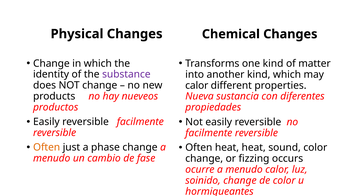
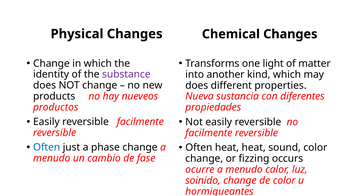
one kind: kind -> light
calor at (197, 85): calor -> does
Often at (47, 147) colour: orange -> blue
